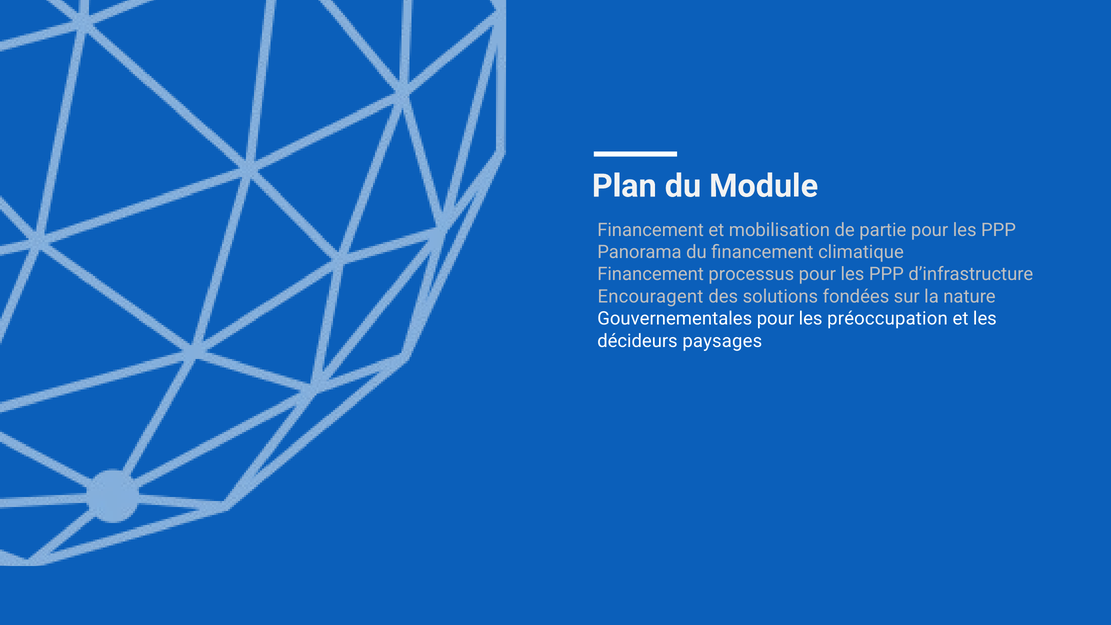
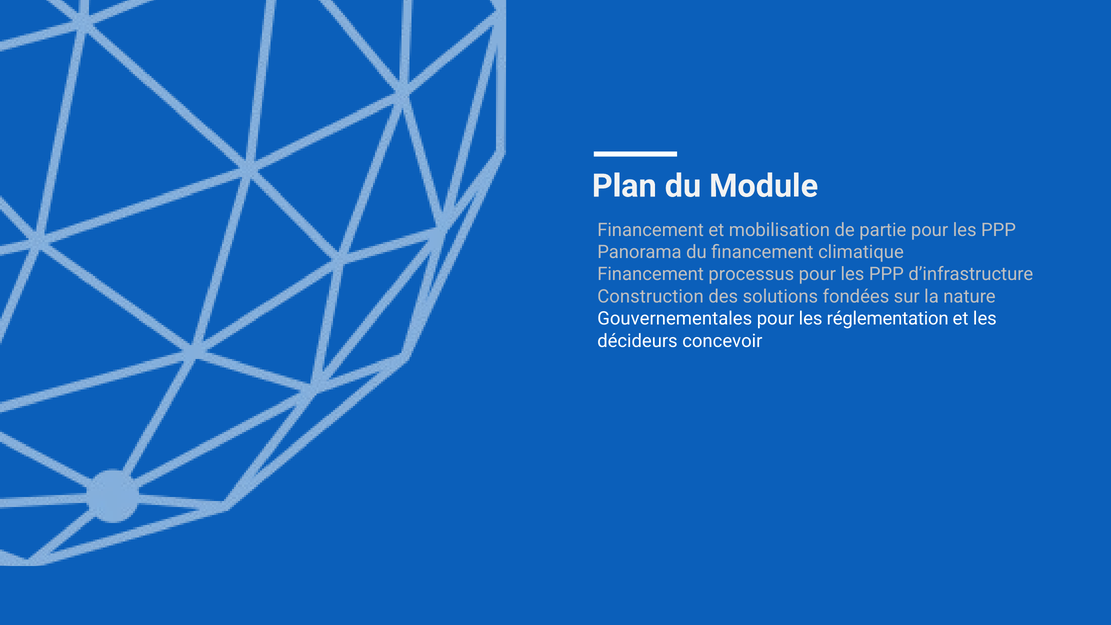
Encouragent: Encouragent -> Construction
préoccupation: préoccupation -> réglementation
paysages: paysages -> concevoir
